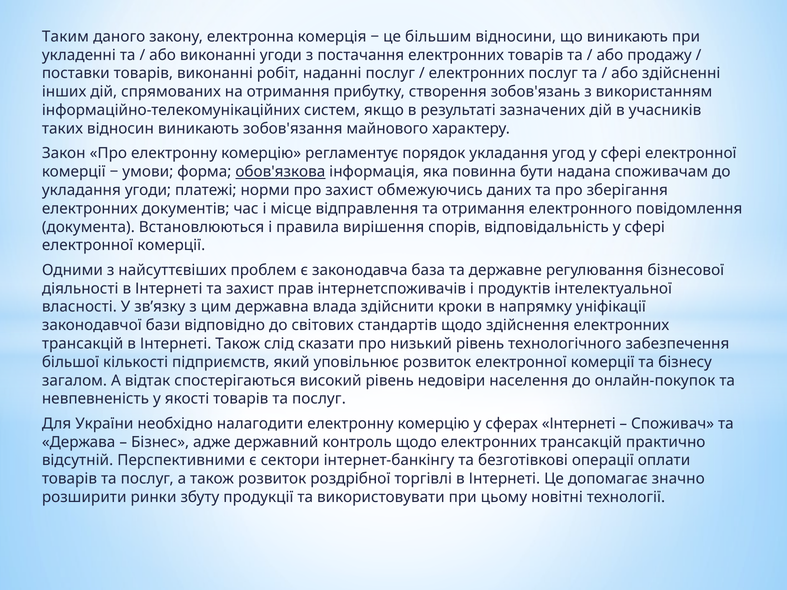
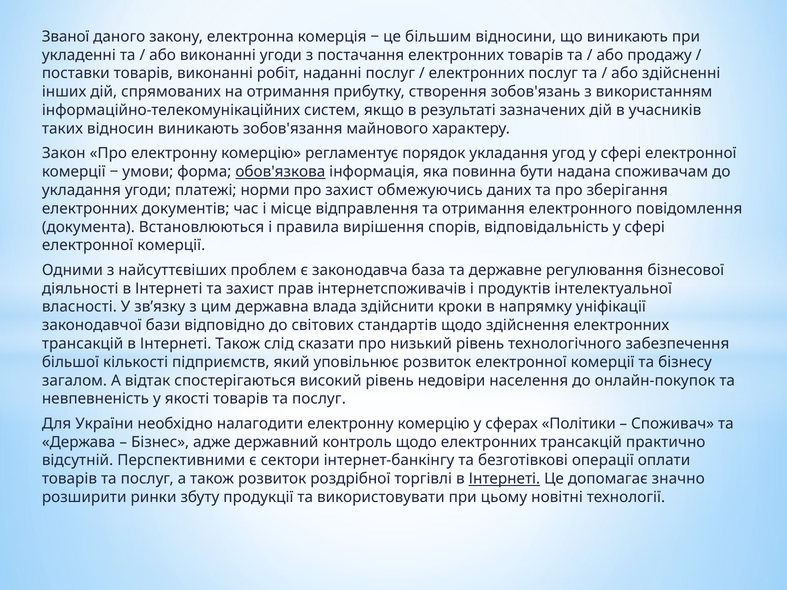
Таким: Таким -> Званої
сферах Інтернеті: Інтернеті -> Політики
Інтернеті at (504, 479) underline: none -> present
